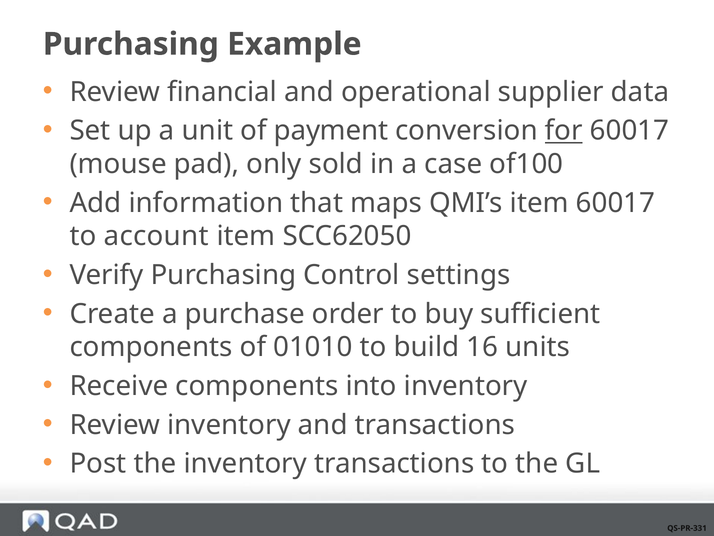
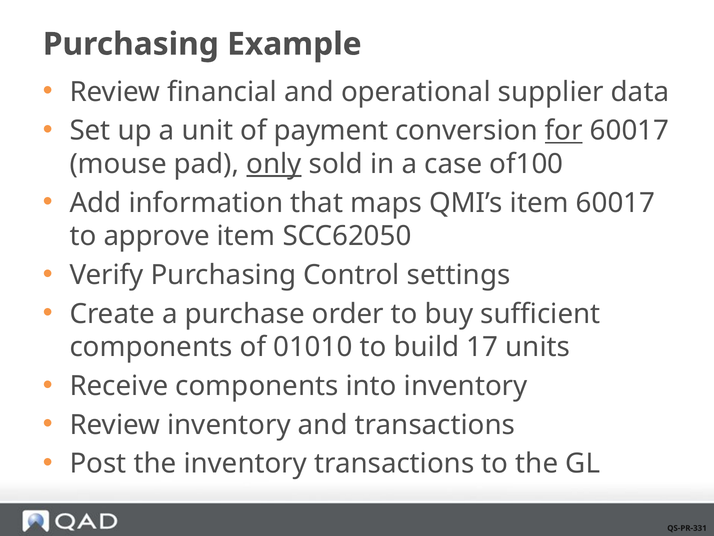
only underline: none -> present
account: account -> approve
16: 16 -> 17
